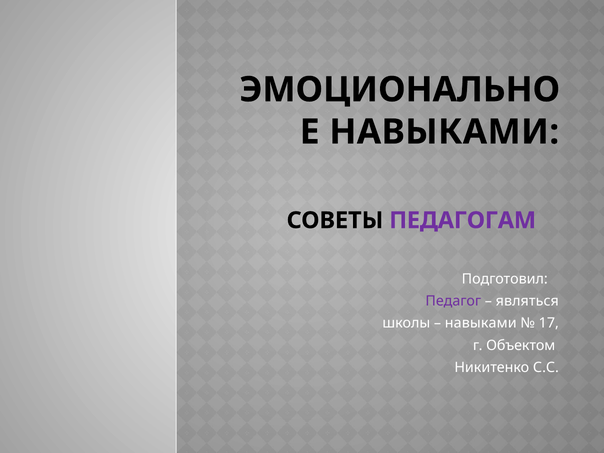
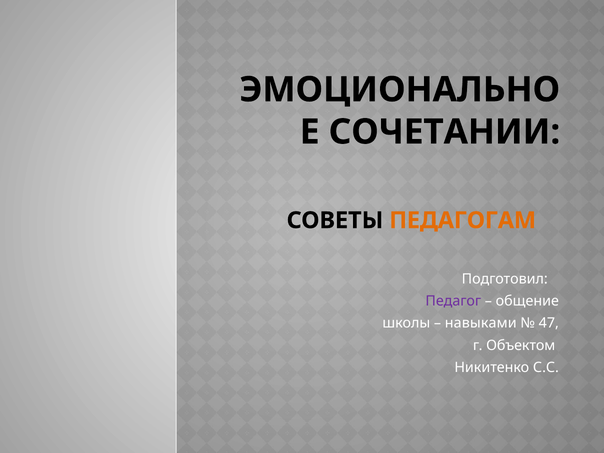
НАВЫКАМИ at (444, 132): НАВЫКАМИ -> СОЧЕТАНИИ
ПЕДАГОГАМ colour: purple -> orange
являться: являться -> общение
17: 17 -> 47
